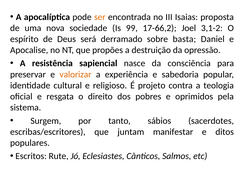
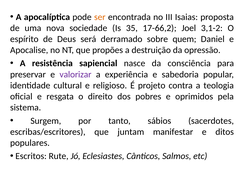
99: 99 -> 35
basta: basta -> quem
valorizar colour: orange -> purple
